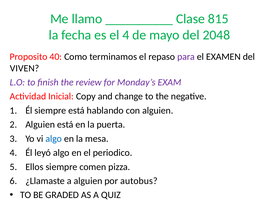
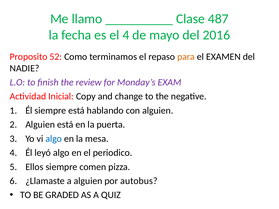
815: 815 -> 487
2048: 2048 -> 2016
40: 40 -> 52
para colour: purple -> orange
VIVEN: VIVEN -> NADIE
